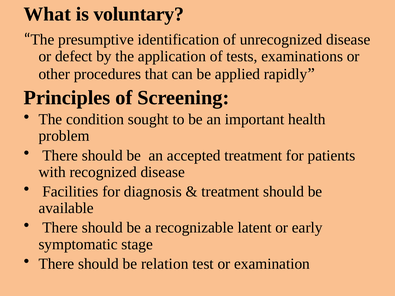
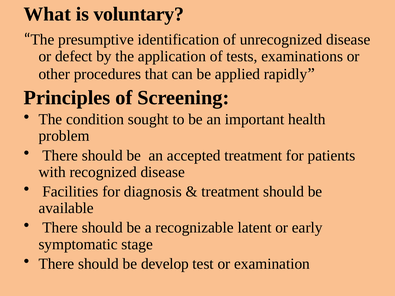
relation: relation -> develop
